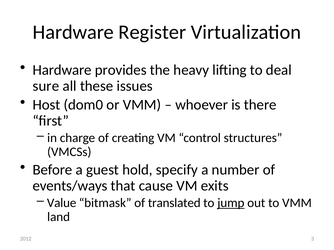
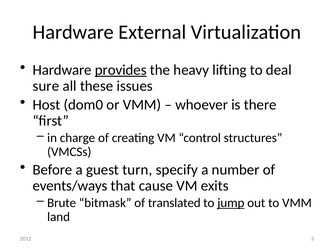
Register: Register -> External
provides underline: none -> present
hold: hold -> turn
Value: Value -> Brute
